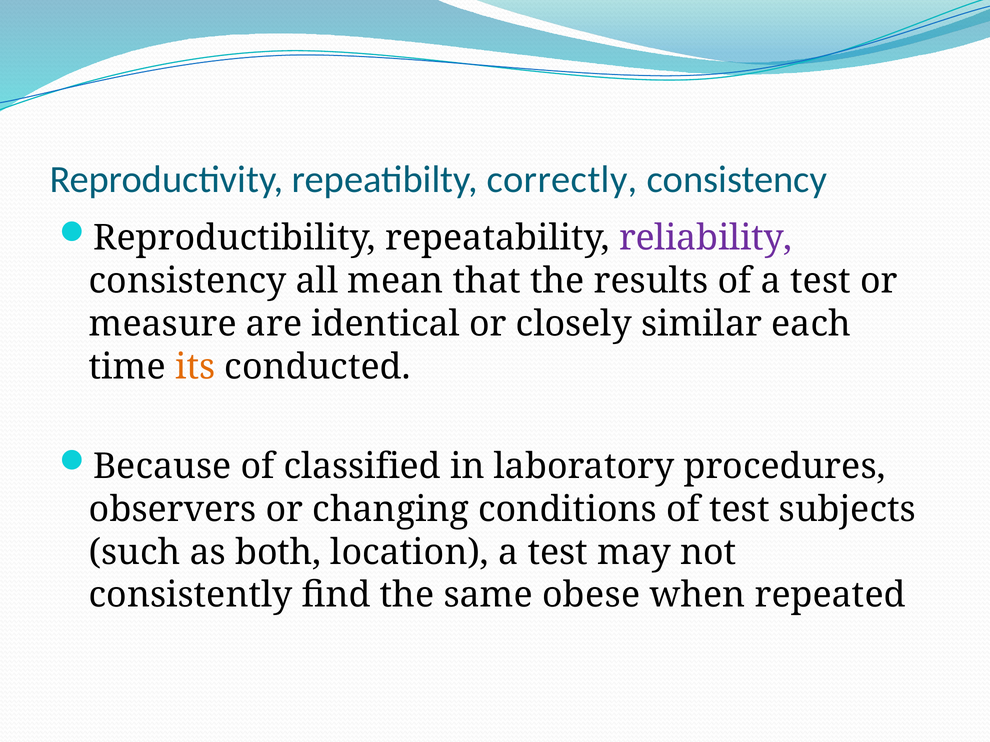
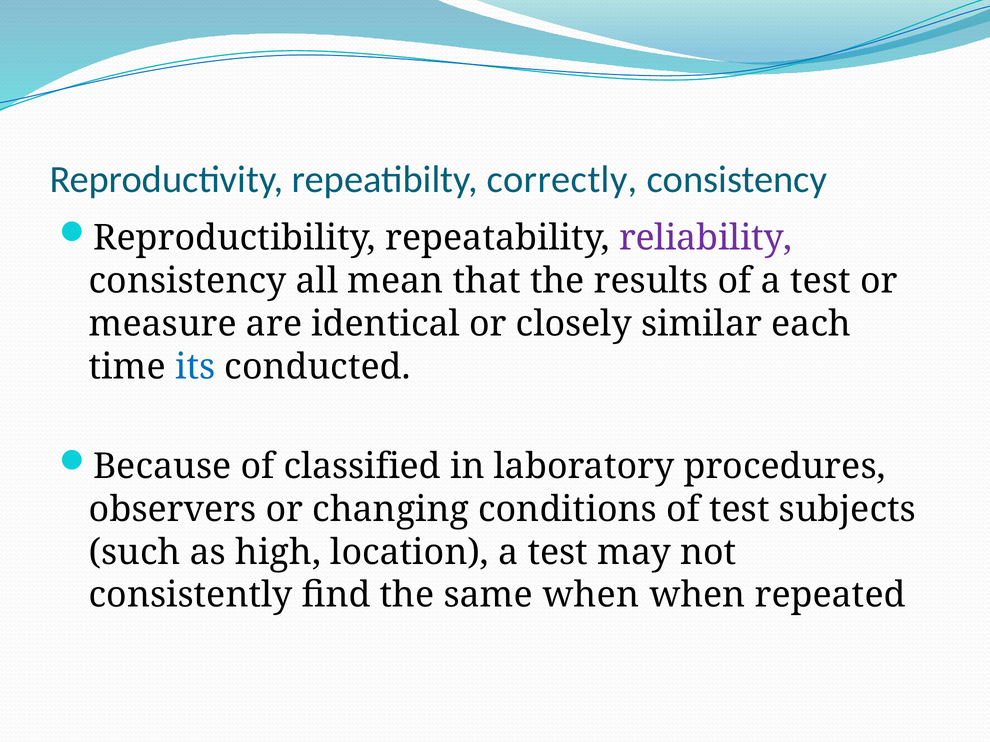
its colour: orange -> blue
both: both -> high
same obese: obese -> when
